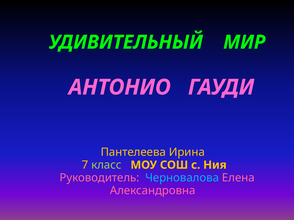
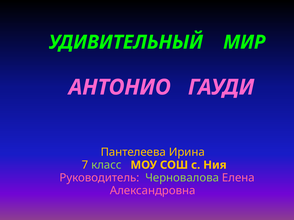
Черновалова colour: light blue -> light green
